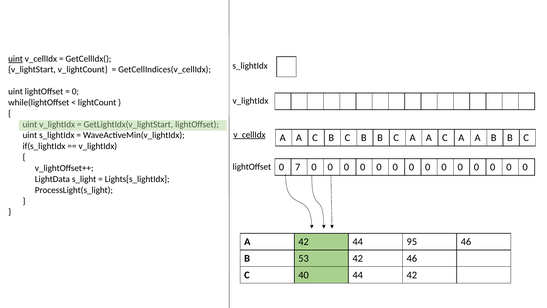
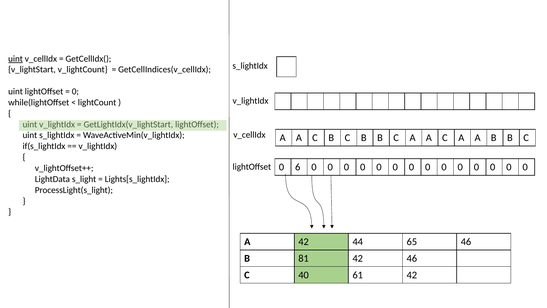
v_cellIdx at (249, 135) underline: present -> none
7: 7 -> 6
95: 95 -> 65
53: 53 -> 81
40 44: 44 -> 61
